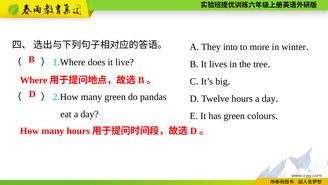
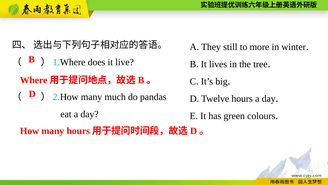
into: into -> still
many green: green -> much
